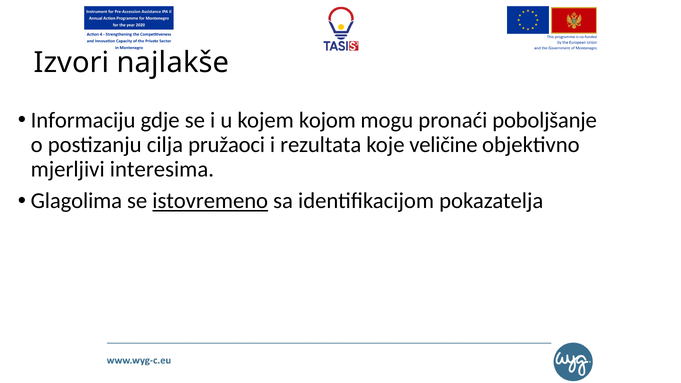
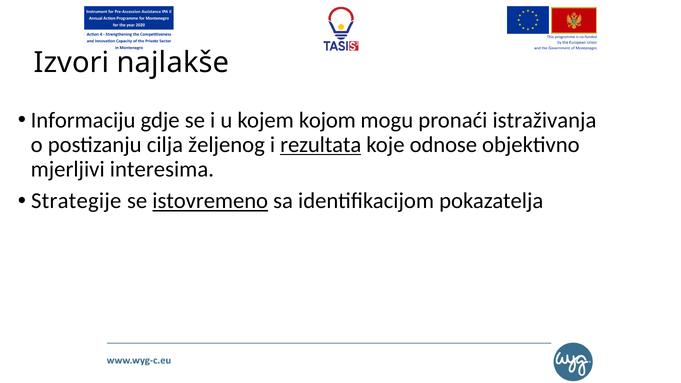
poboljšanje: poboljšanje -> istraživanja
pružaoci: pružaoci -> željenog
rezultata underline: none -> present
veličine: veličine -> odnose
Glagolima: Glagolima -> Strategije
